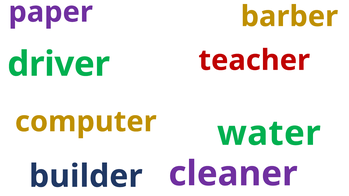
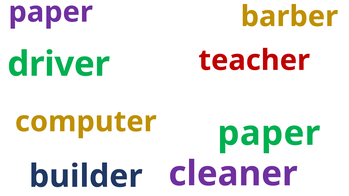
computer water: water -> paper
